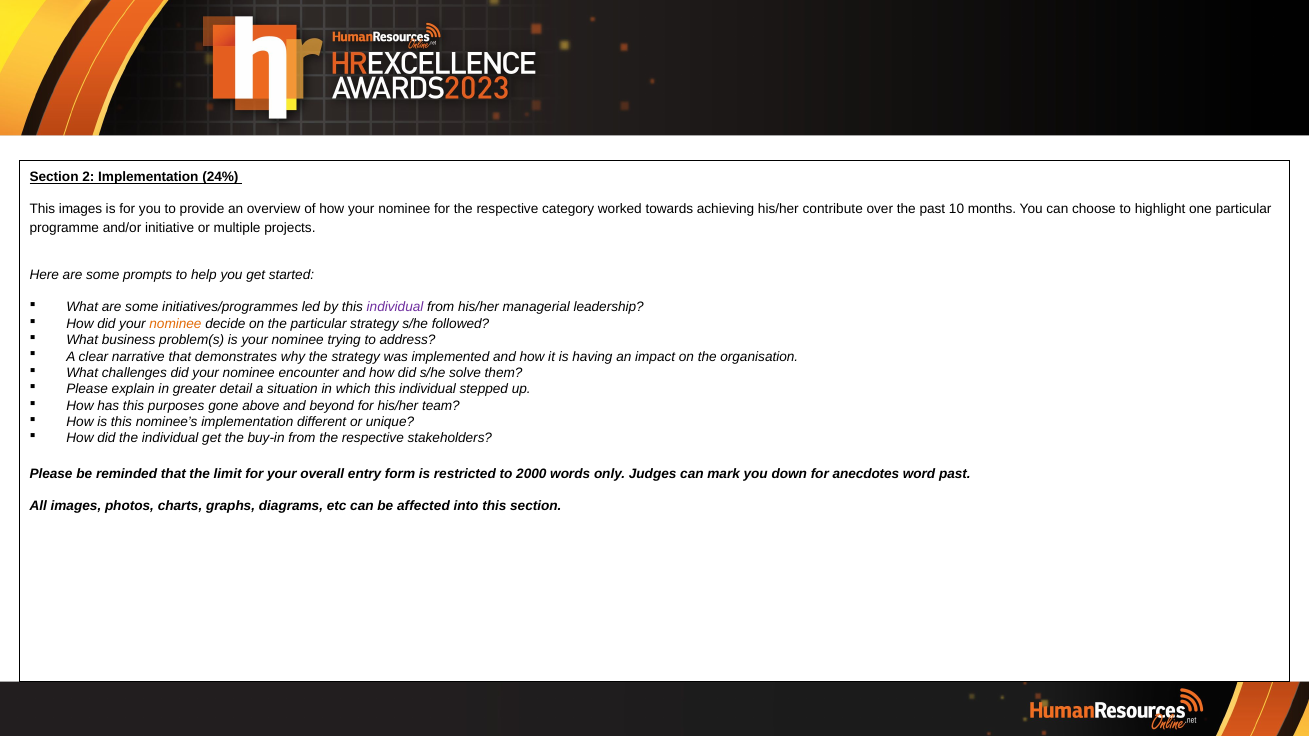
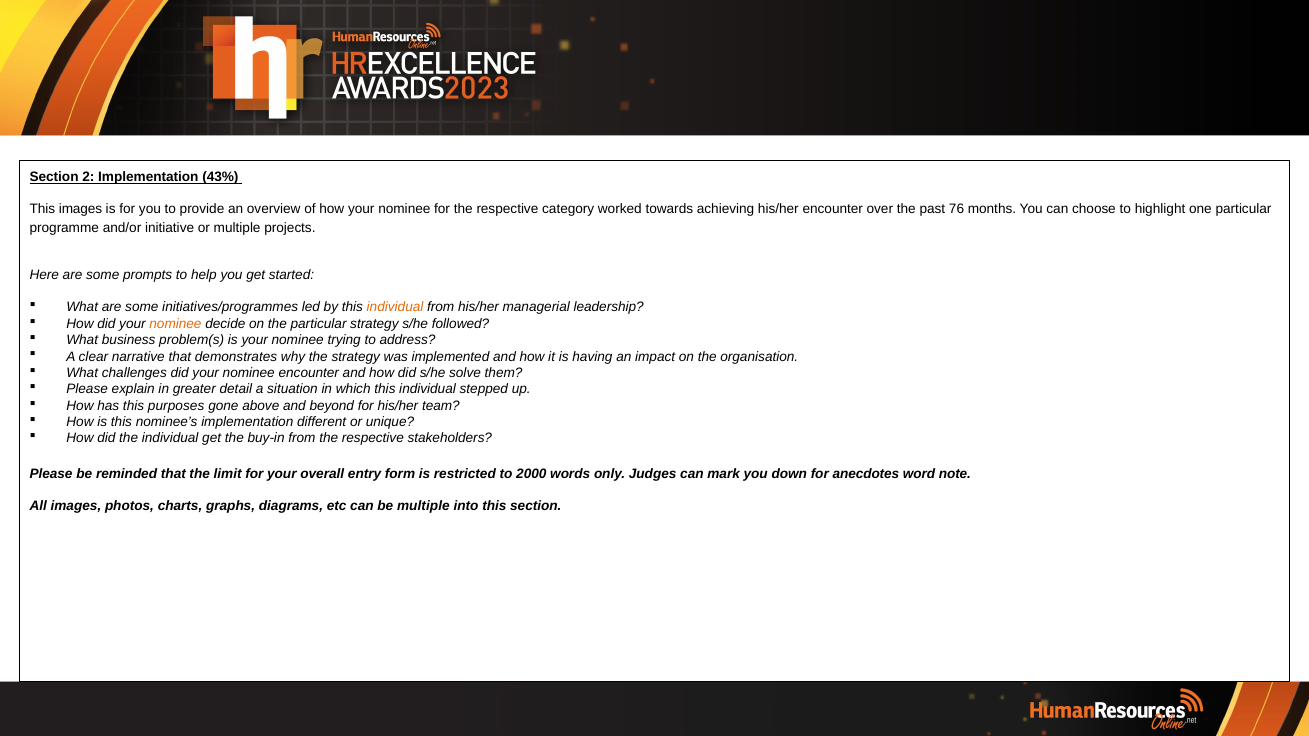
24%: 24% -> 43%
his/her contribute: contribute -> encounter
10: 10 -> 76
individual at (395, 308) colour: purple -> orange
word past: past -> note
be affected: affected -> multiple
